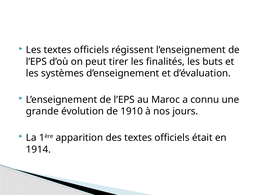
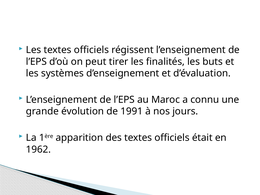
1910: 1910 -> 1991
1914: 1914 -> 1962
